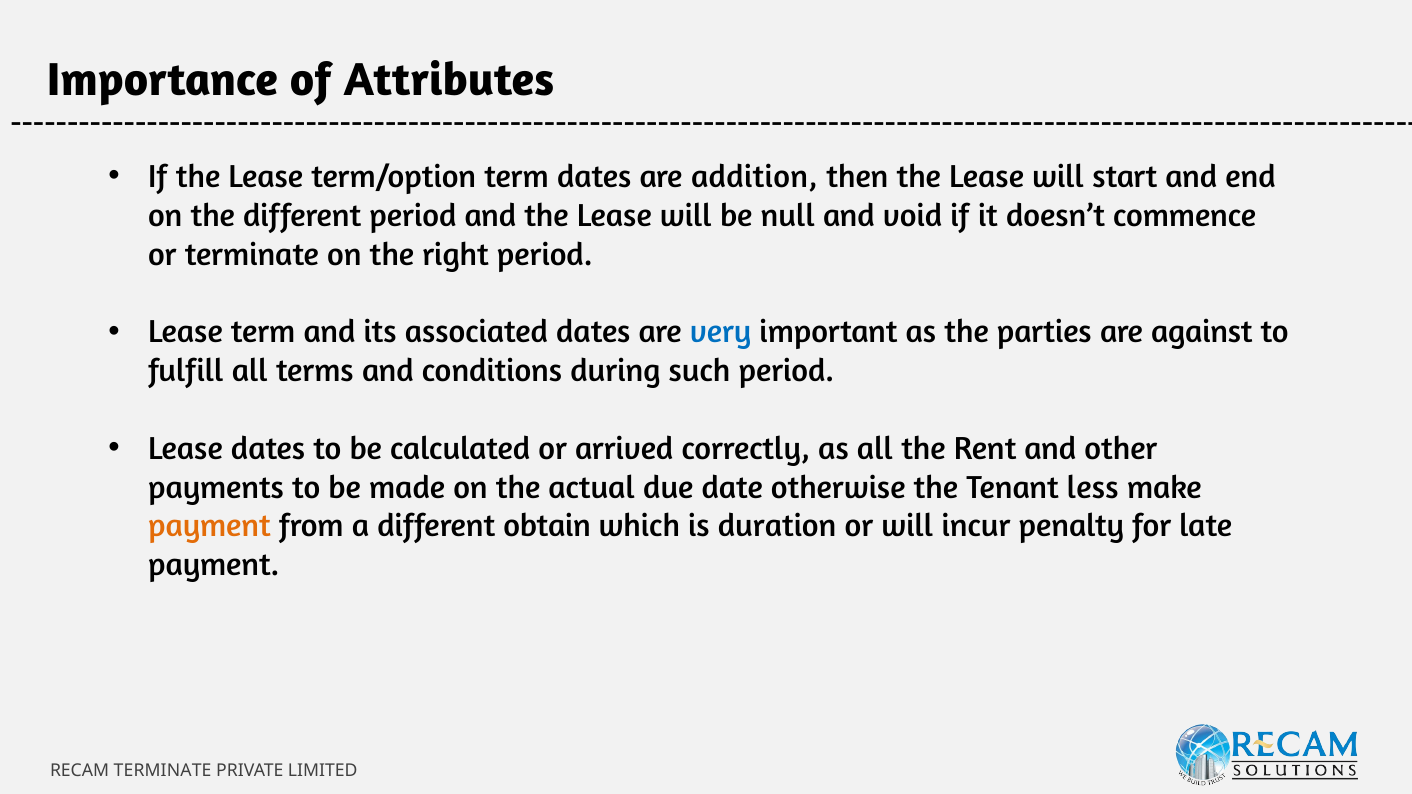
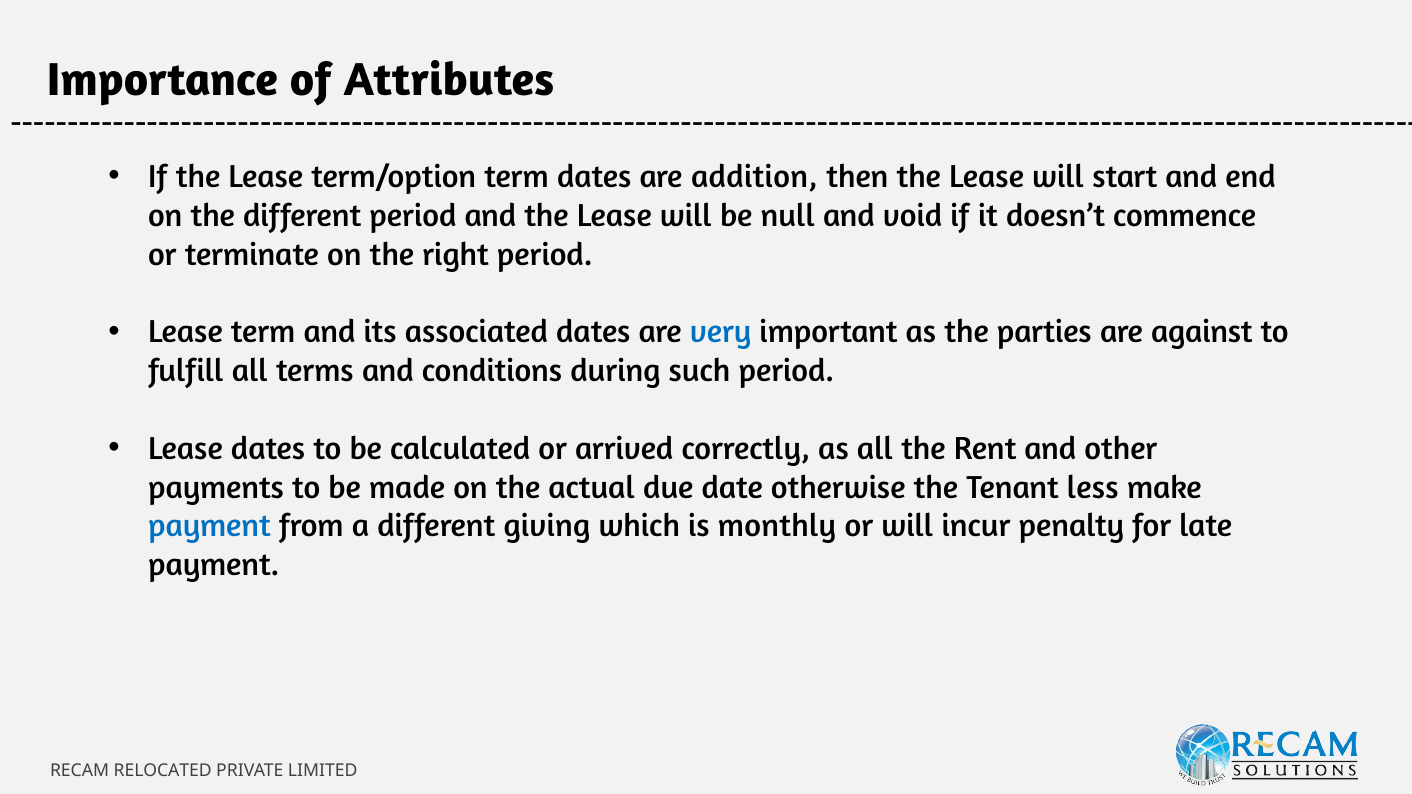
payment at (209, 526) colour: orange -> blue
obtain: obtain -> giving
duration: duration -> monthly
RECAM TERMINATE: TERMINATE -> RELOCATED
